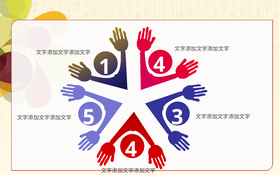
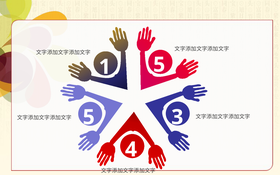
1 4: 4 -> 5
